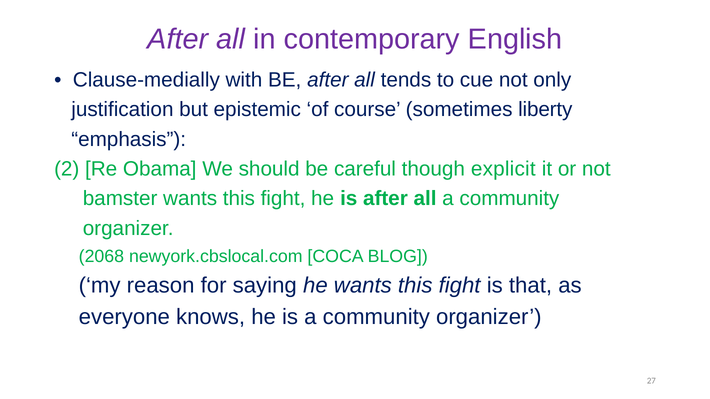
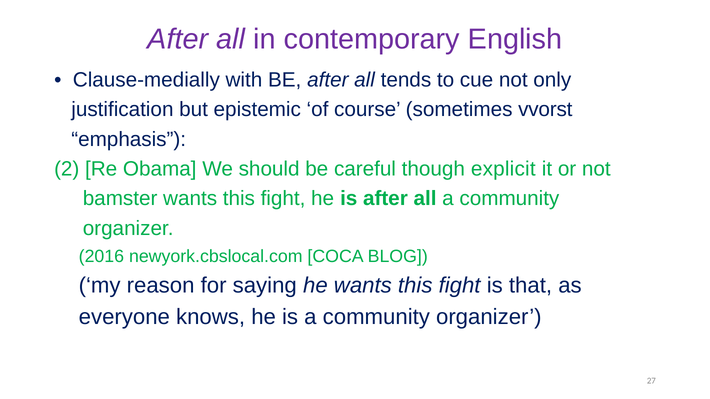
liberty: liberty -> vvorst
2068: 2068 -> 2016
